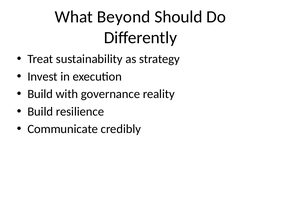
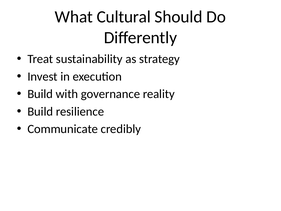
Beyond: Beyond -> Cultural
